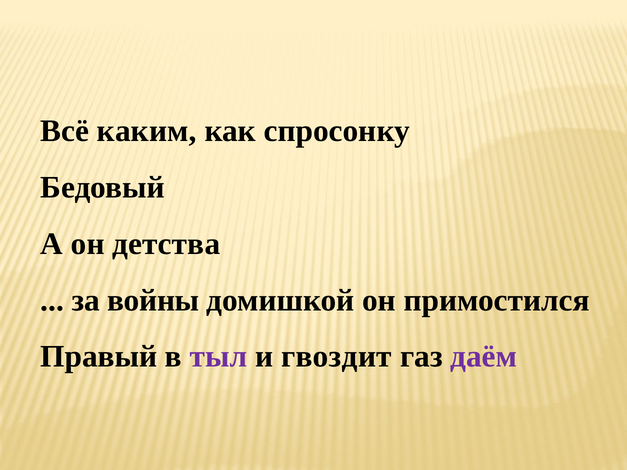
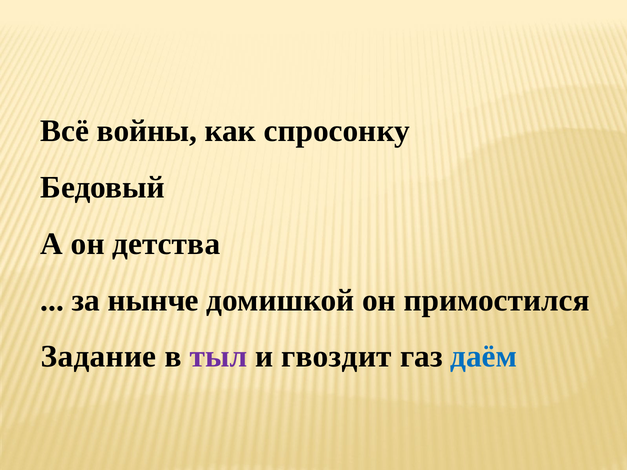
каким: каким -> войны
войны: войны -> нынче
Правый: Правый -> Задание
даём colour: purple -> blue
